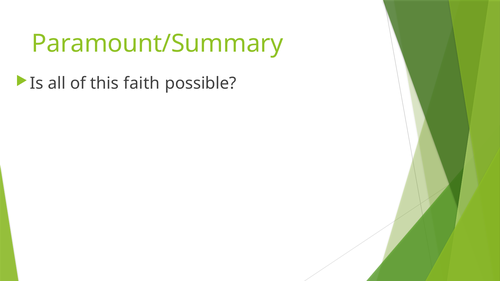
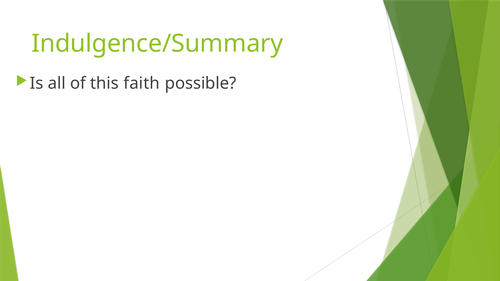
Paramount/Summary: Paramount/Summary -> Indulgence/Summary
